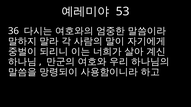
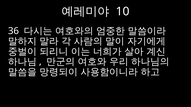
53: 53 -> 10
